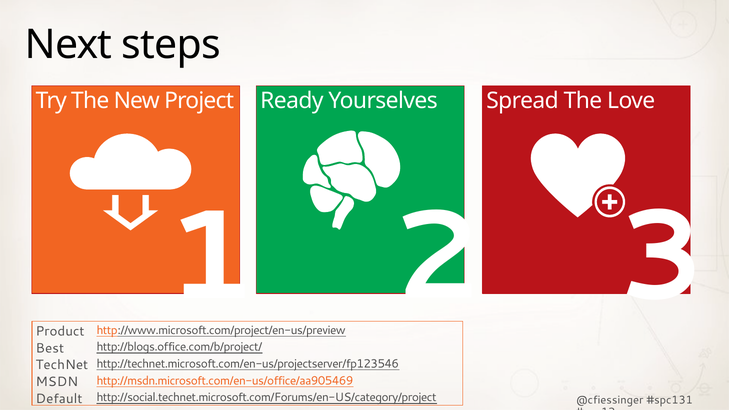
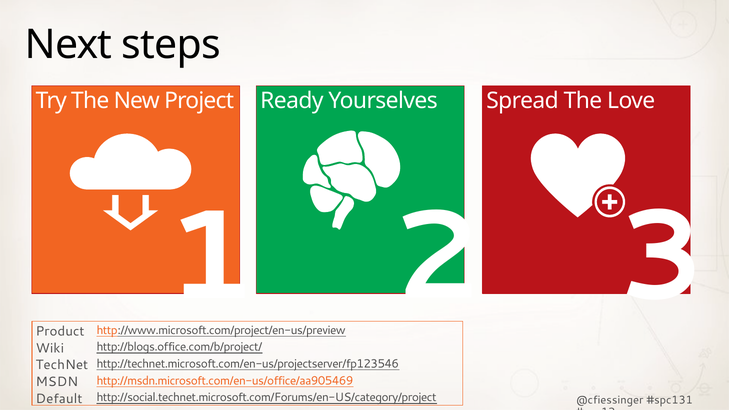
Best: Best -> Wiki
